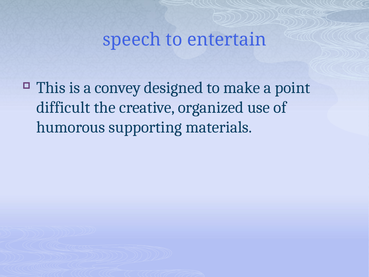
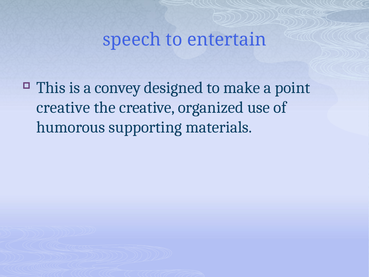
difficult at (63, 107): difficult -> creative
